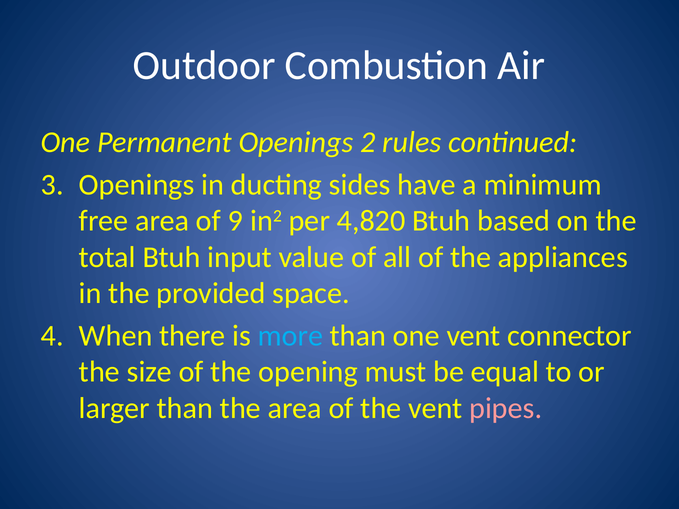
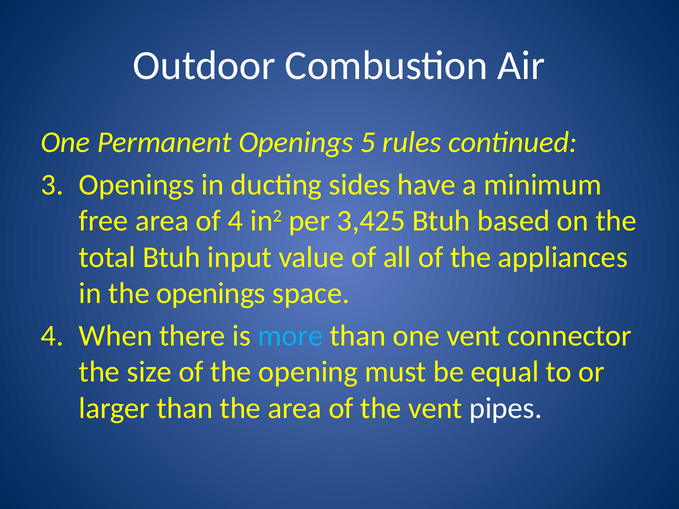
2: 2 -> 5
of 9: 9 -> 4
4,820: 4,820 -> 3,425
the provided: provided -> openings
pipes colour: pink -> white
